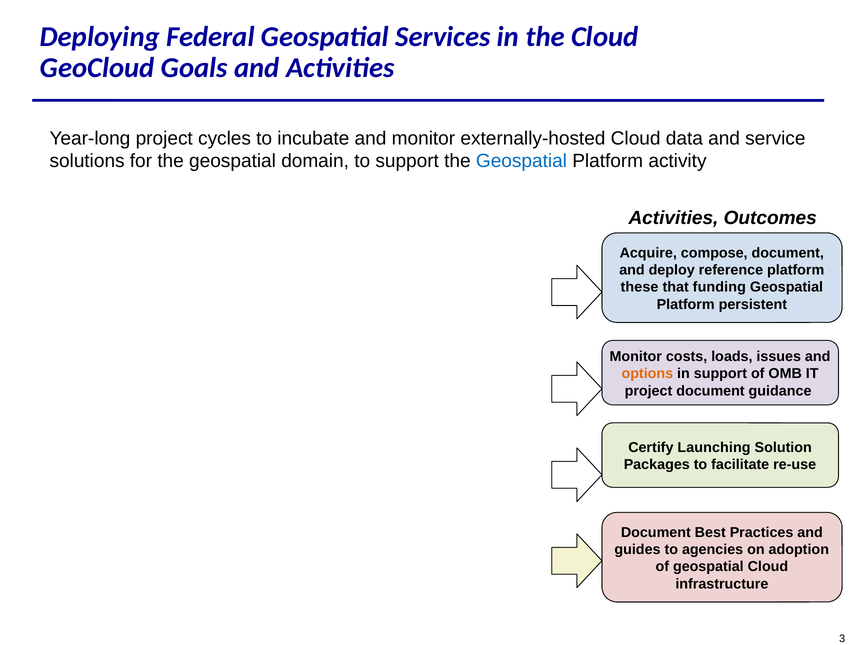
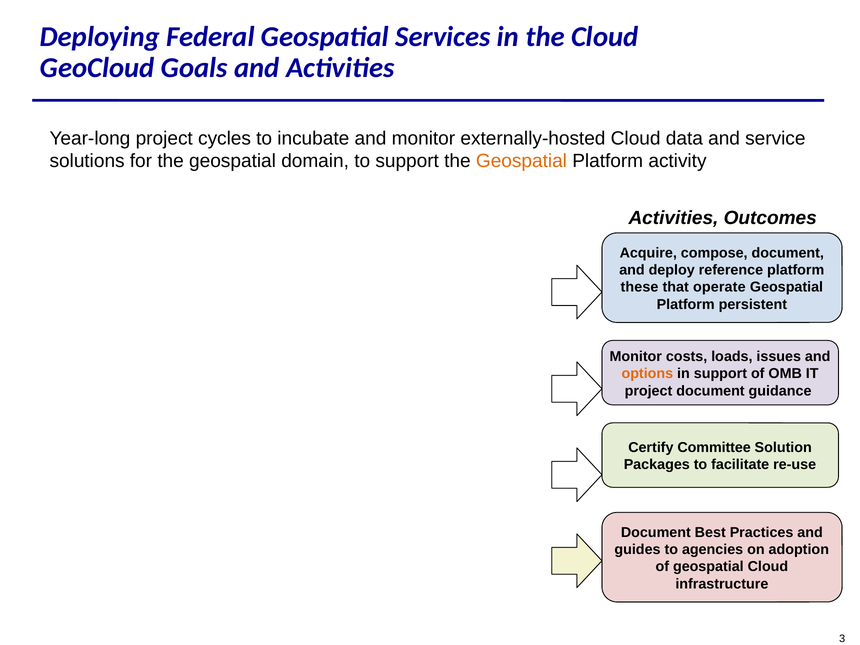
Geospatial at (521, 161) colour: blue -> orange
funding: funding -> operate
Launching: Launching -> Committee
